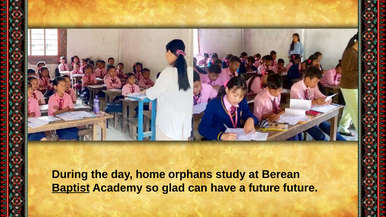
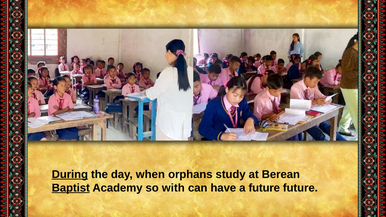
During underline: none -> present
home: home -> when
glad: glad -> with
